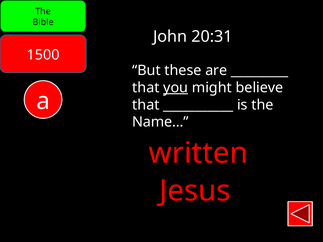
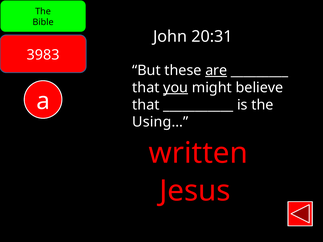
1500: 1500 -> 3983
are underline: none -> present
Name…: Name… -> Using…
